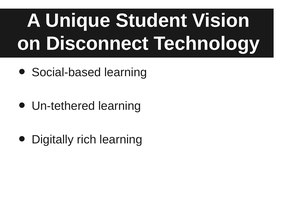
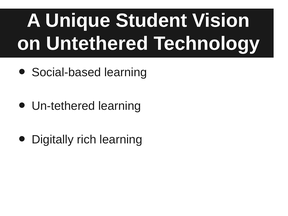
Disconnect: Disconnect -> Untethered
